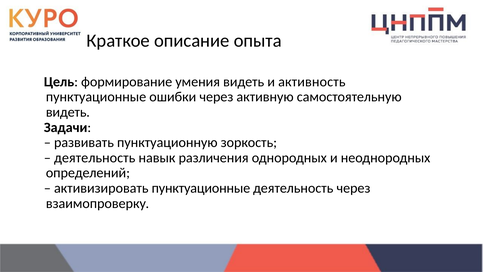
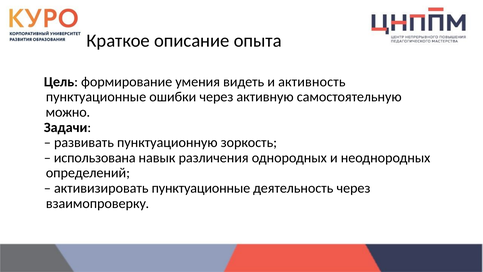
видеть at (68, 112): видеть -> можно
деятельность at (95, 158): деятельность -> использована
